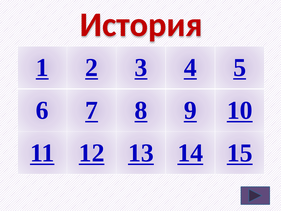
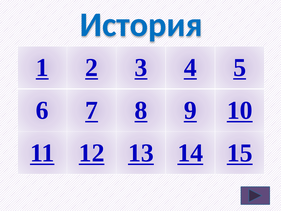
История colour: red -> blue
